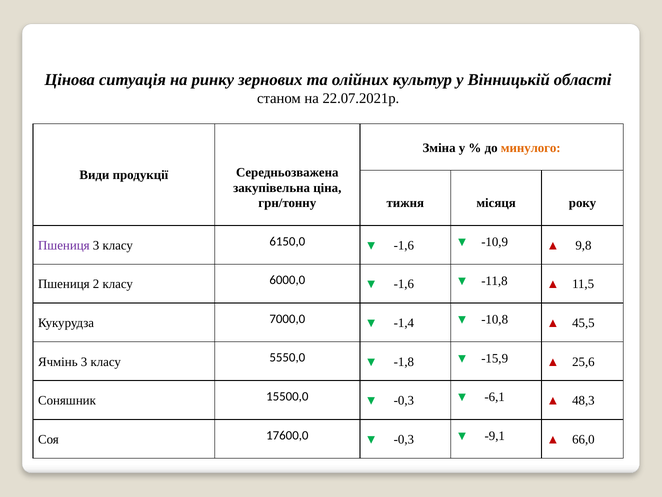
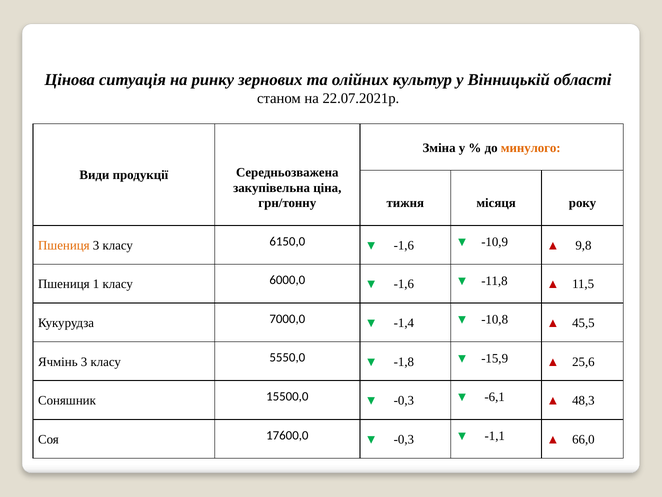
Пшениця at (64, 245) colour: purple -> orange
2: 2 -> 1
-9,1: -9,1 -> -1,1
